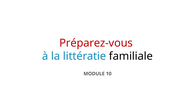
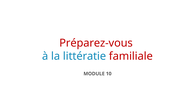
familiale colour: black -> red
